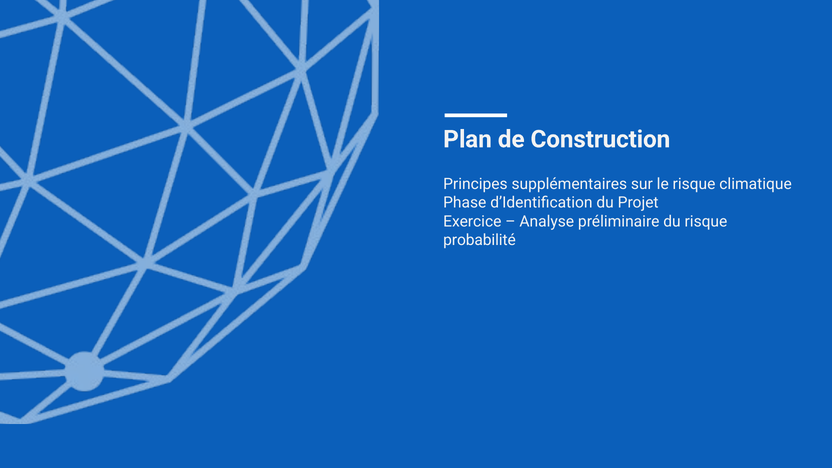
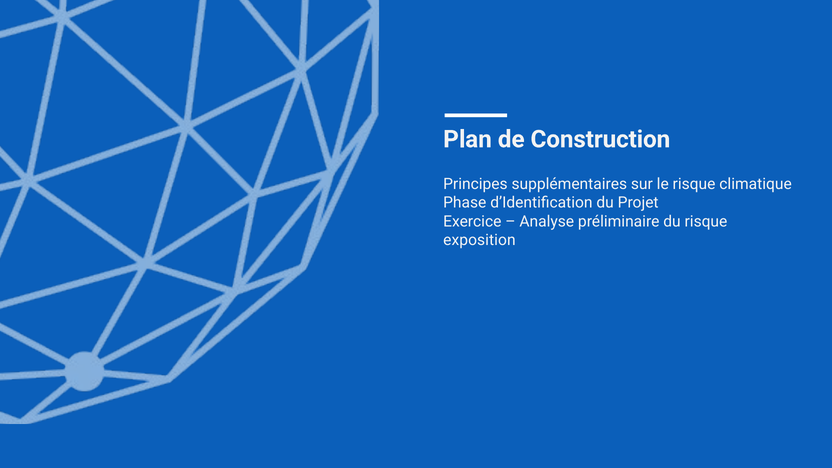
probabilité: probabilité -> exposition
